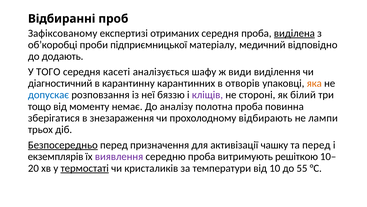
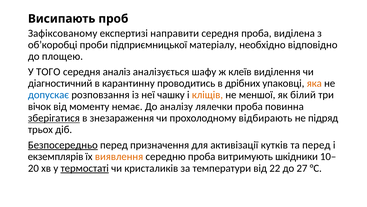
Відбиранні: Відбиранні -> Висипають
отриманих: отриманих -> направити
виділена underline: present -> none
медичний: медичний -> необхідно
додають: додають -> площею
касеті: касеті -> аналіз
види: види -> клеїв
карантинних: карантинних -> проводитись
отворів: отворів -> дрібних
бяззю: бяззю -> чашку
кліщів colour: purple -> orange
стороні: стороні -> меншої
тощо: тощо -> вічок
полотна: полотна -> лялечки
зберігатися underline: none -> present
лампи: лампи -> підряд
чашку: чашку -> кутків
виявлення colour: purple -> orange
решіткою: решіткою -> шкідники
10: 10 -> 22
55: 55 -> 27
